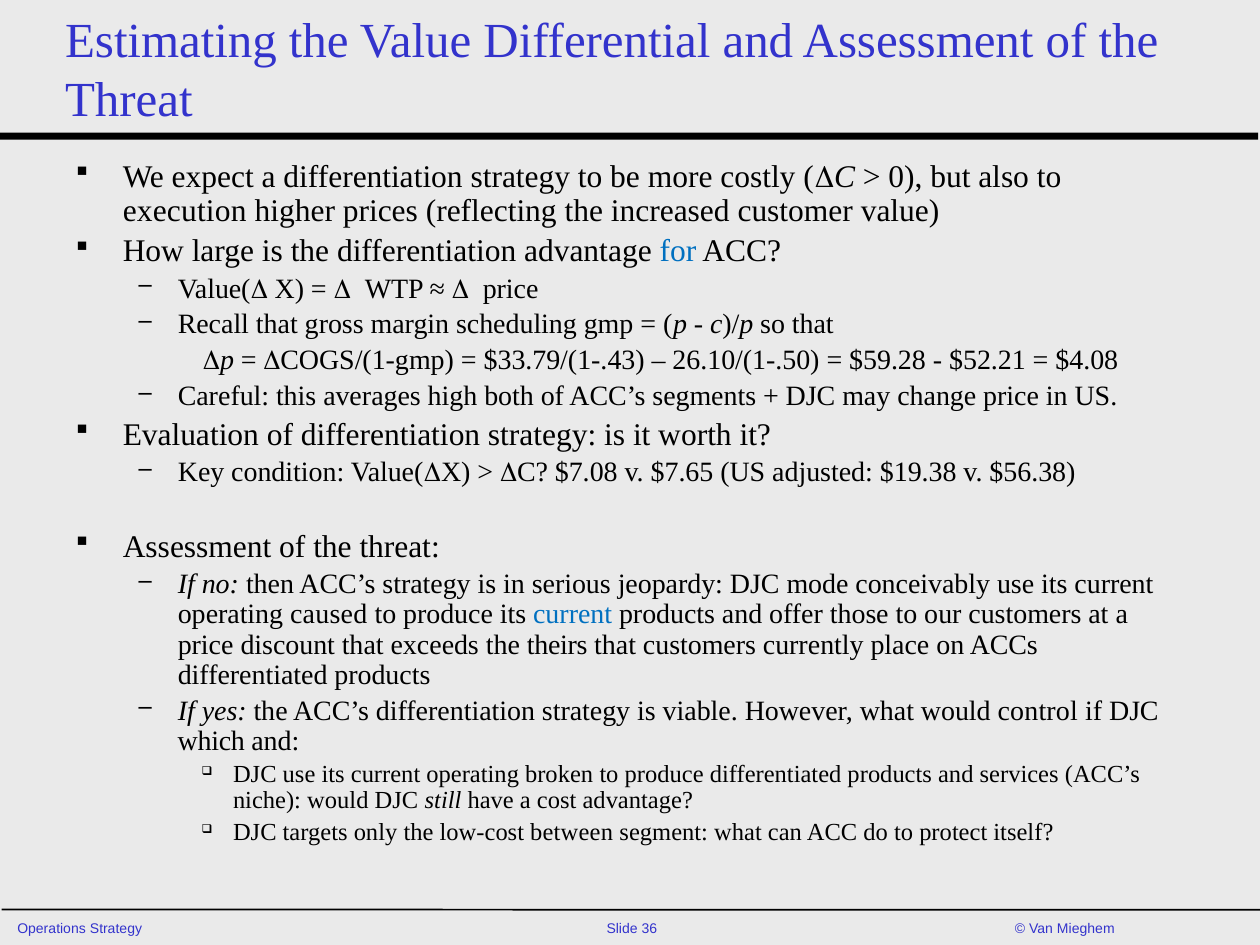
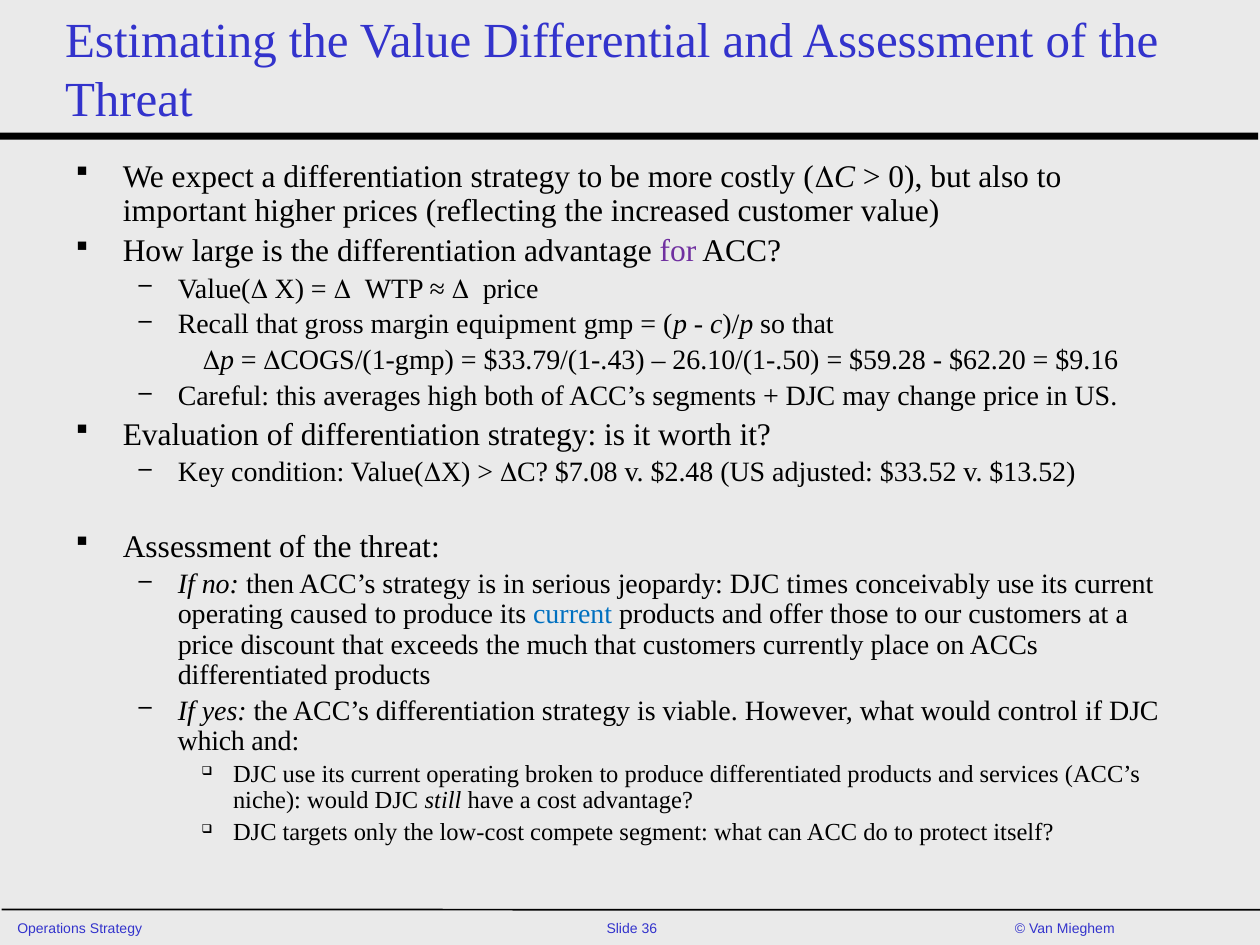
execution: execution -> important
for colour: blue -> purple
scheduling: scheduling -> equipment
$52.21: $52.21 -> $62.20
$4.08: $4.08 -> $9.16
$7.65: $7.65 -> $2.48
$19.38: $19.38 -> $33.52
$56.38: $56.38 -> $13.52
mode: mode -> times
theirs: theirs -> much
between: between -> compete
